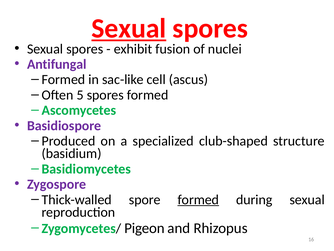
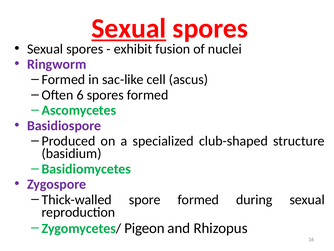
Antifungal: Antifungal -> Ringworm
5: 5 -> 6
formed at (198, 199) underline: present -> none
